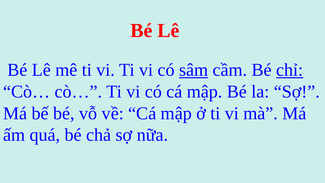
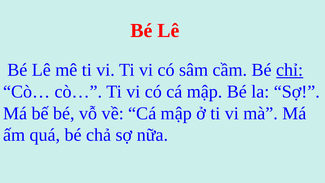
sâm underline: present -> none
